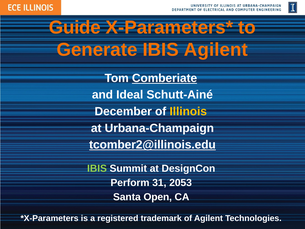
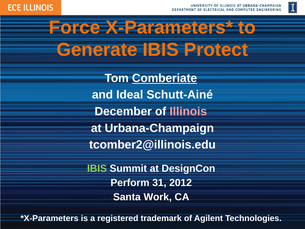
Guide: Guide -> Force
IBIS Agilent: Agilent -> Protect
Illinois colour: yellow -> pink
tcomber2@illinois.edu underline: present -> none
2053: 2053 -> 2012
Open: Open -> Work
